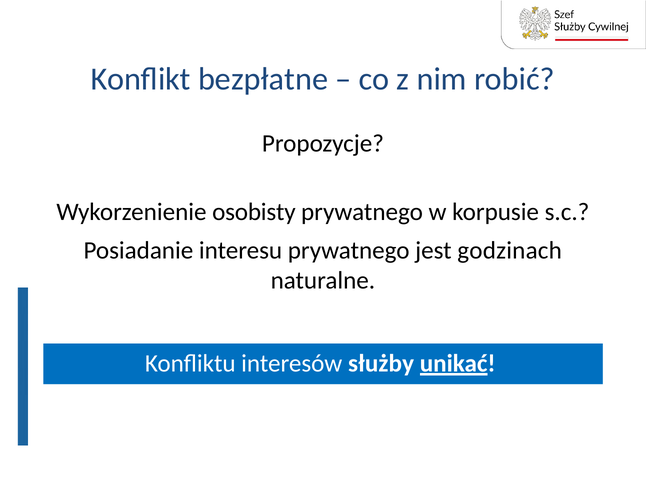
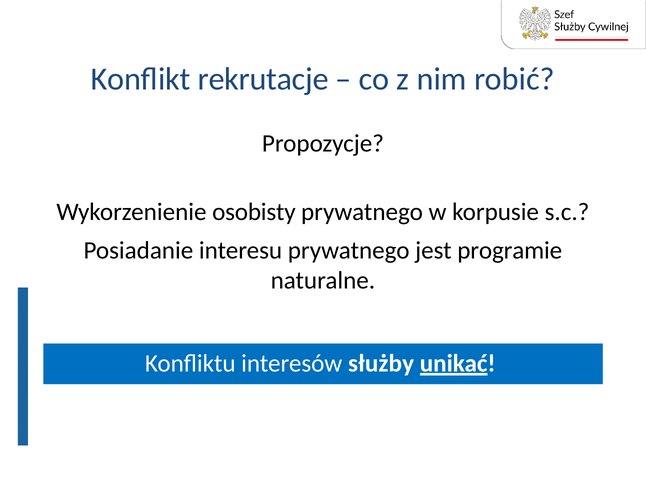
bezpłatne: bezpłatne -> rekrutacje
godzinach: godzinach -> programie
